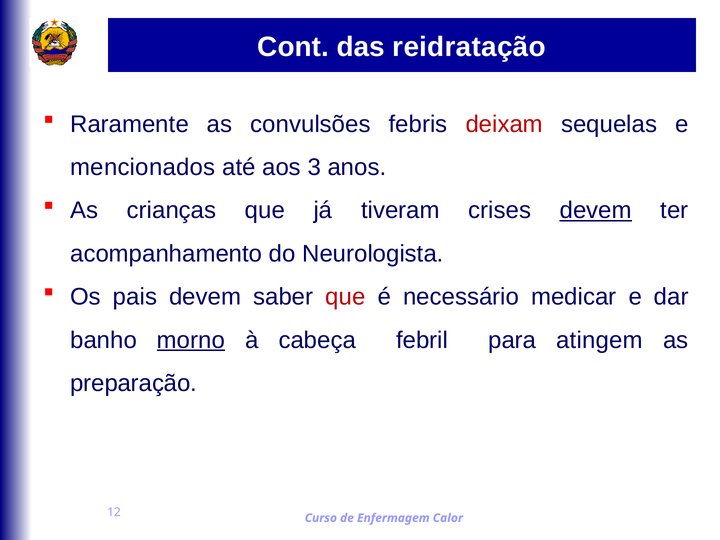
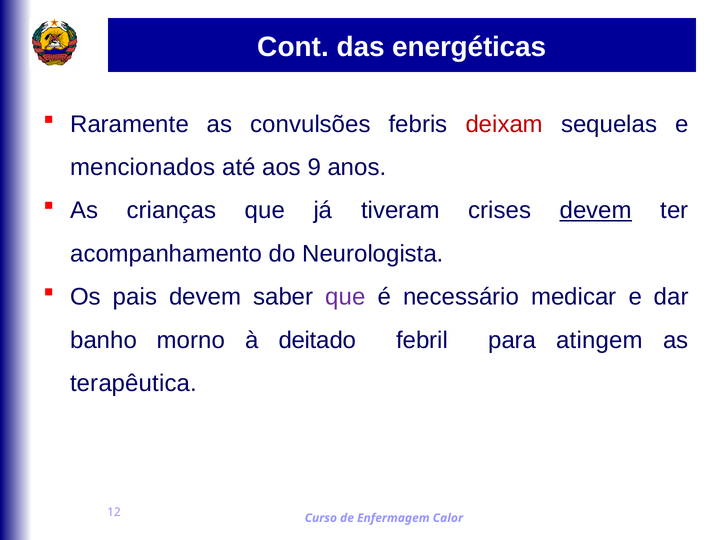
reidratação: reidratação -> energéticas
3: 3 -> 9
que at (345, 297) colour: red -> purple
morno underline: present -> none
cabeça: cabeça -> deitado
preparação: preparação -> terapêutica
